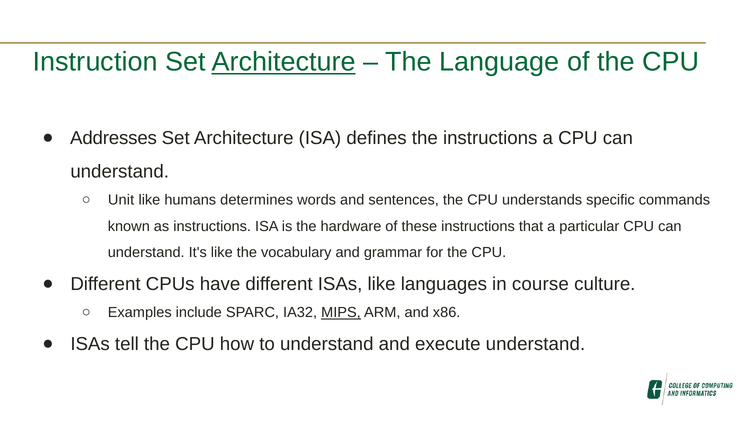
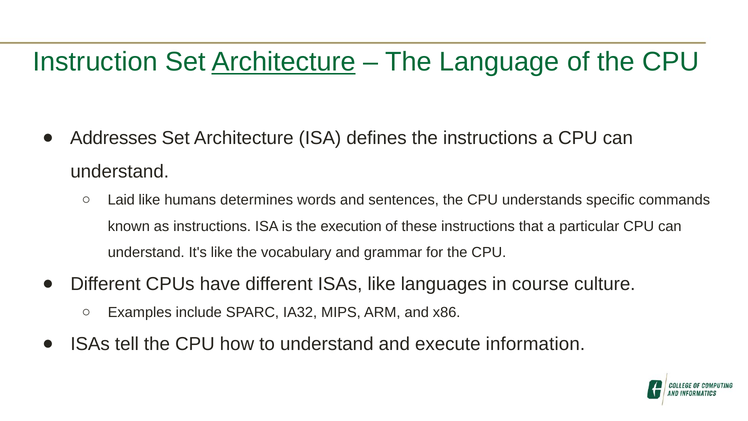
Unit: Unit -> Laid
hardware: hardware -> execution
MIPS underline: present -> none
execute understand: understand -> information
